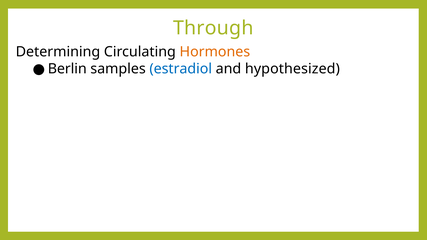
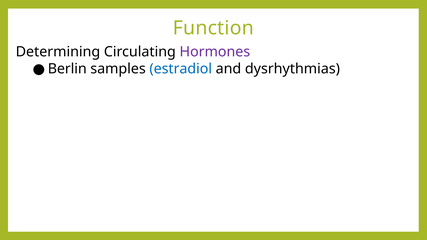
Through: Through -> Function
Hormones colour: orange -> purple
hypothesized: hypothesized -> dysrhythmias
